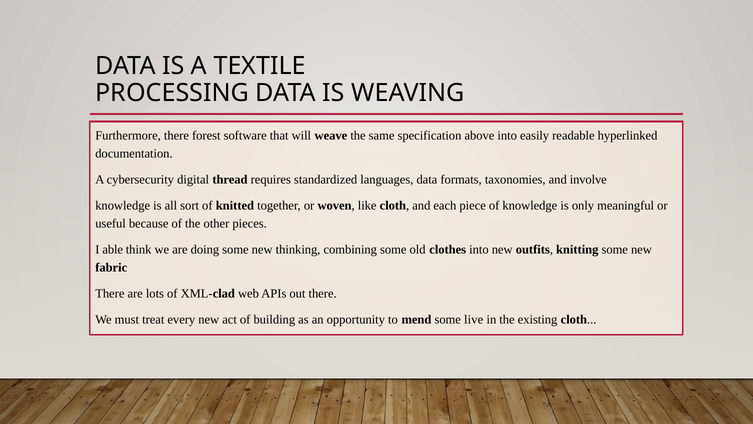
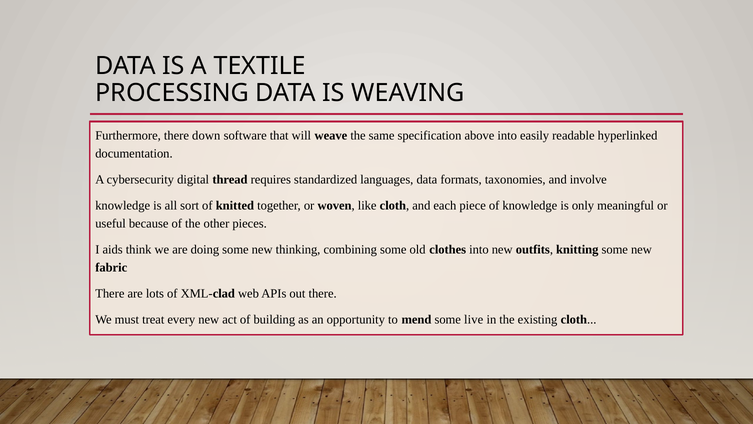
forest: forest -> down
able: able -> aids
